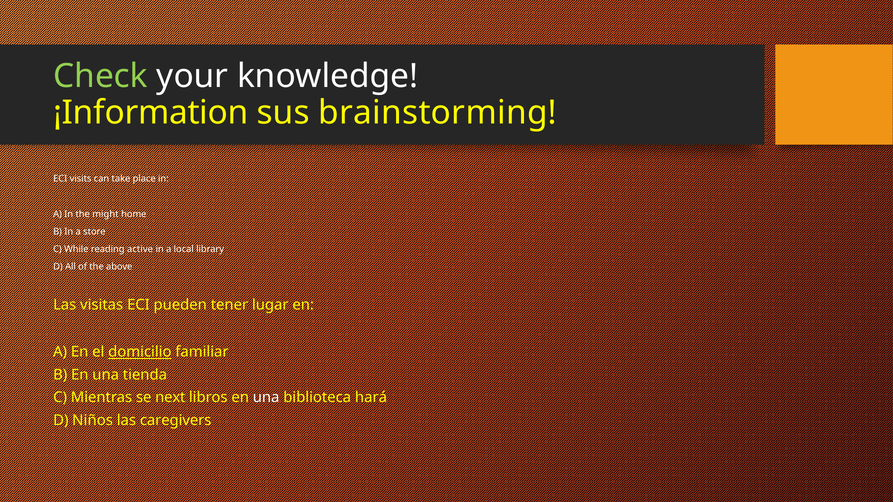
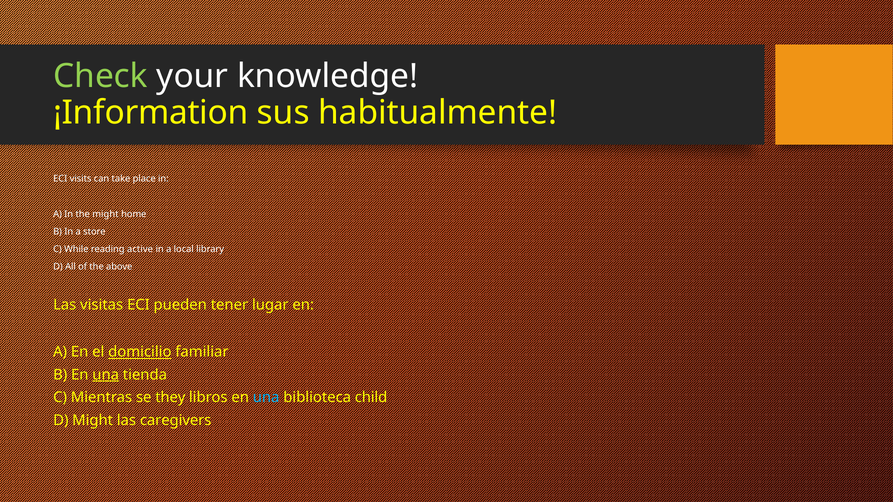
brainstorming: brainstorming -> habitualmente
una at (106, 375) underline: none -> present
next: next -> they
una at (266, 398) colour: white -> light blue
hará: hará -> child
D Niños: Niños -> Might
